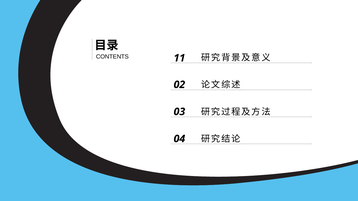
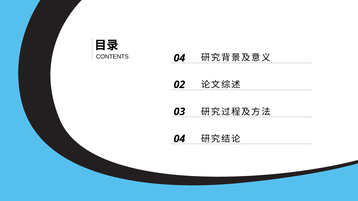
CONTENTS 11: 11 -> 04
